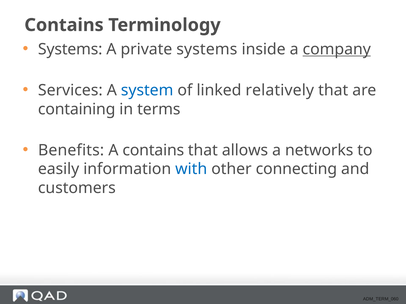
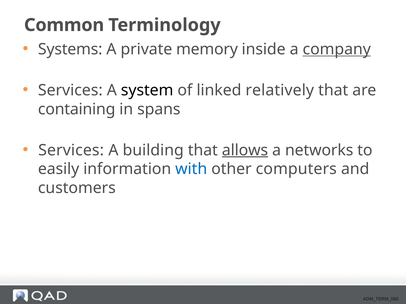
Contains at (64, 25): Contains -> Common
private systems: systems -> memory
system colour: blue -> black
terms: terms -> spans
Benefits at (71, 150): Benefits -> Services
A contains: contains -> building
allows underline: none -> present
connecting: connecting -> computers
